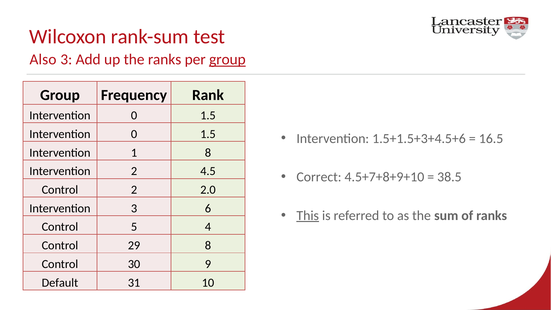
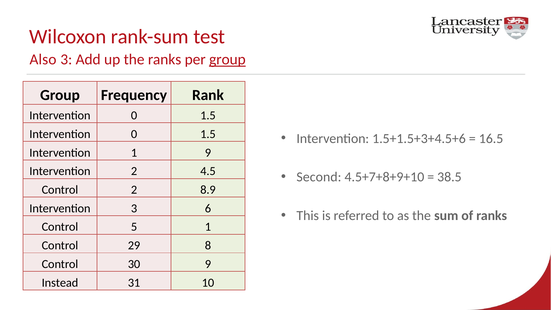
1 8: 8 -> 9
Correct: Correct -> Second
2.0: 2.0 -> 8.9
This underline: present -> none
5 4: 4 -> 1
Default: Default -> Instead
